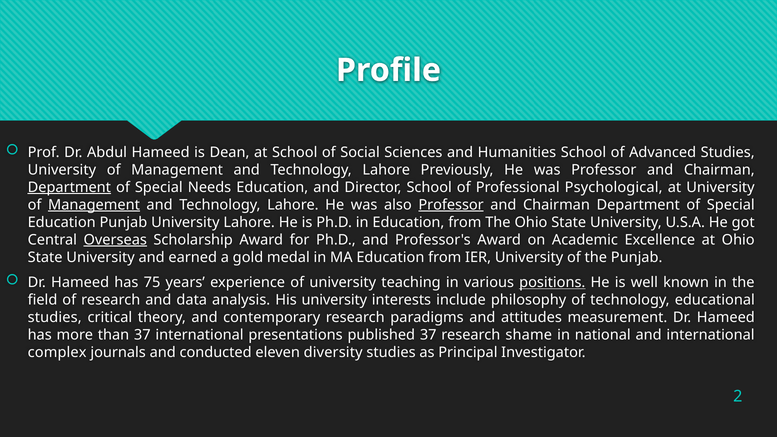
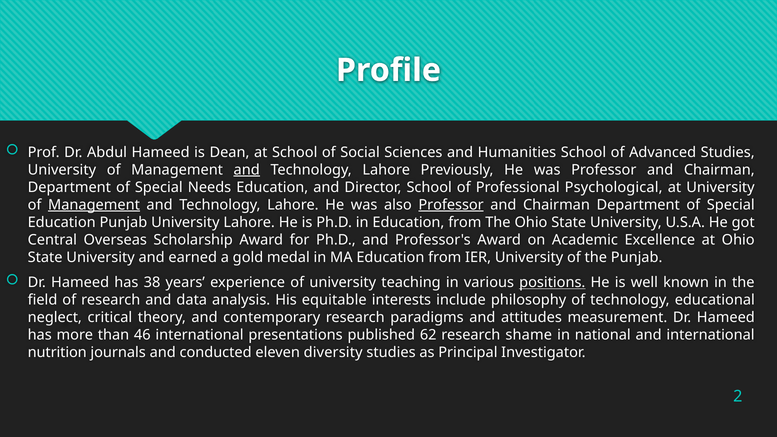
and at (247, 170) underline: none -> present
Department at (69, 187) underline: present -> none
Overseas underline: present -> none
75: 75 -> 38
His university: university -> equitable
studies at (55, 318): studies -> neglect
than 37: 37 -> 46
published 37: 37 -> 62
complex: complex -> nutrition
